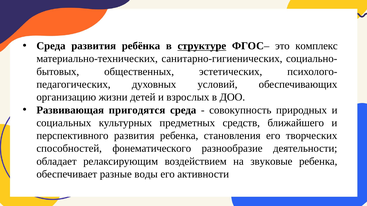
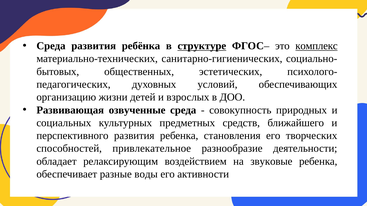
комплекс underline: none -> present
пригодятся: пригодятся -> озвученные
фонематического: фонематического -> привлекательное
